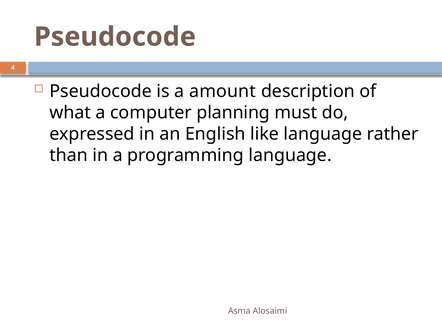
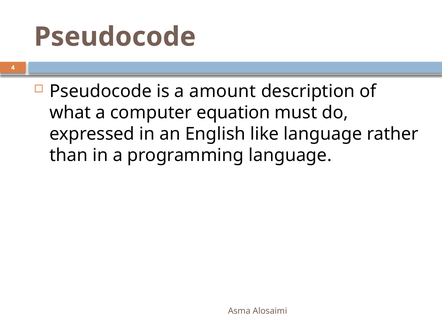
planning: planning -> equation
